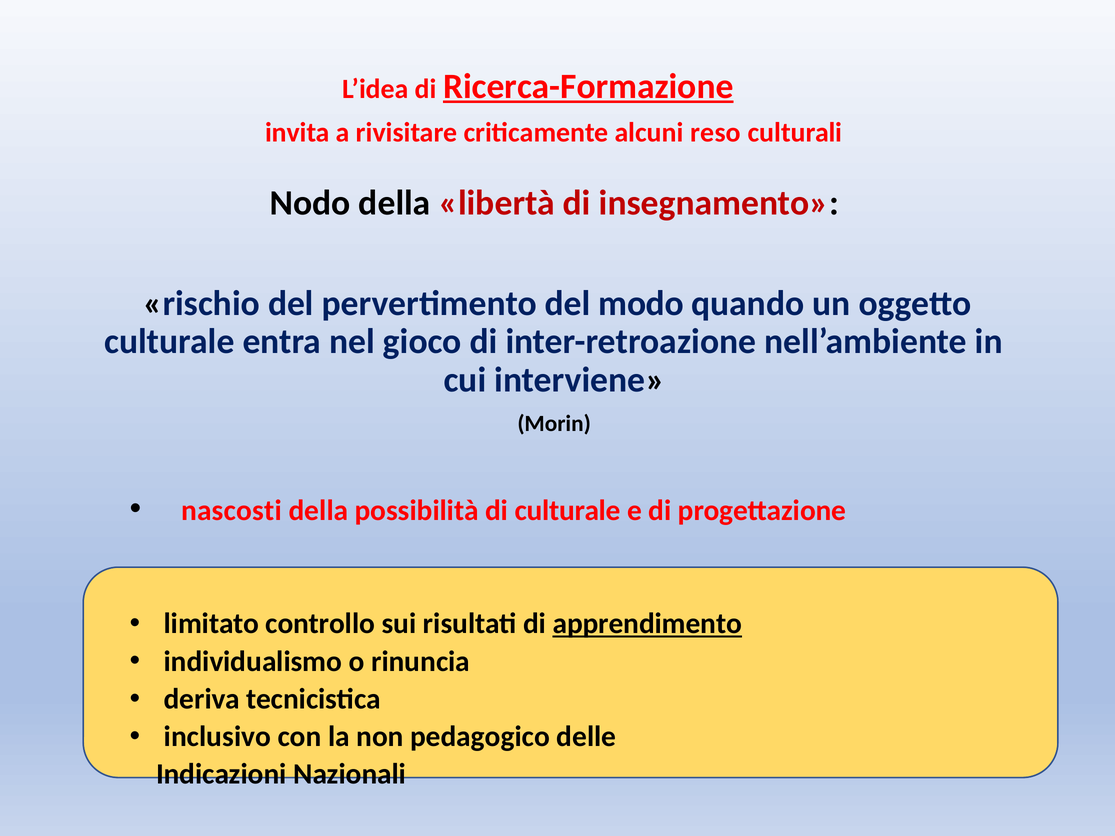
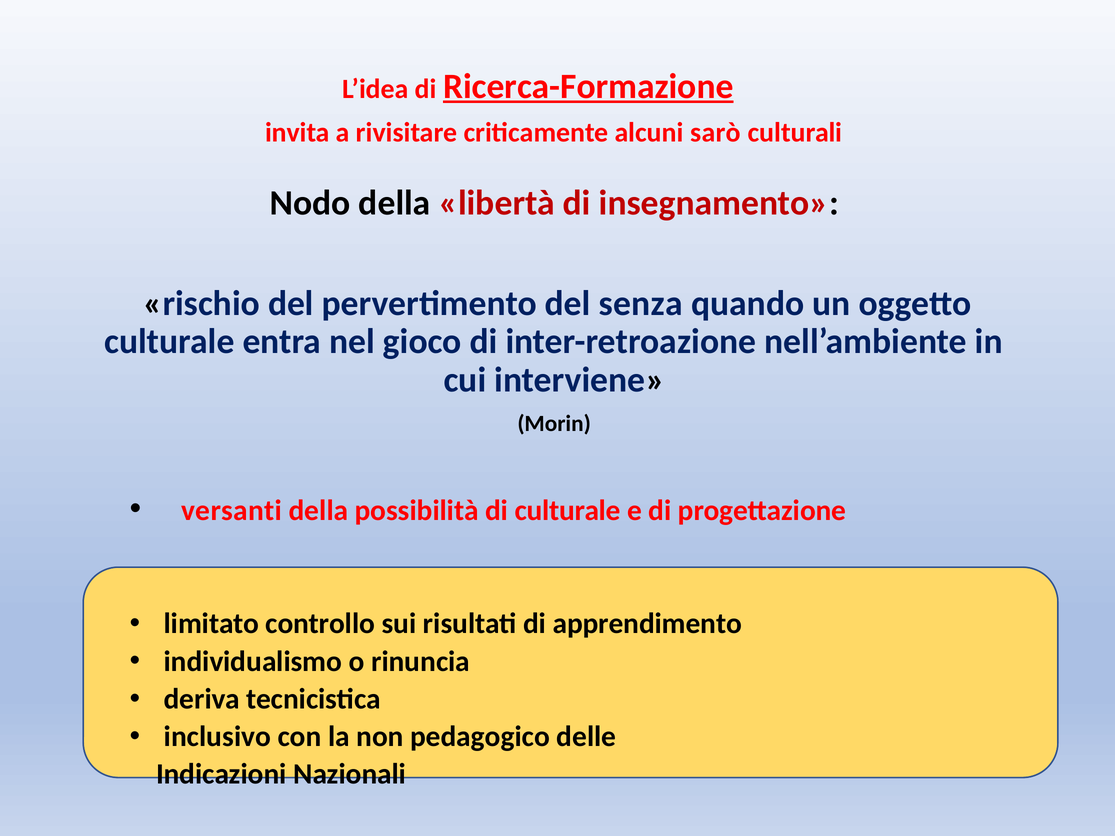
reso: reso -> sarò
modo: modo -> senza
nascosti: nascosti -> versanti
apprendimento underline: present -> none
